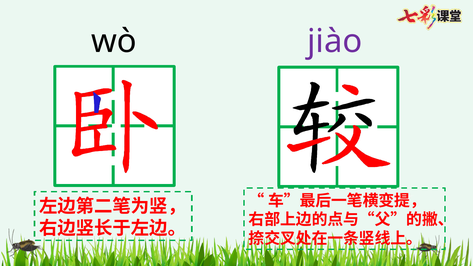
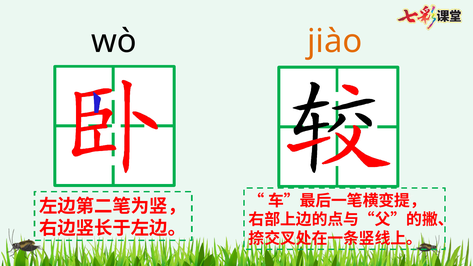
jiào colour: purple -> orange
